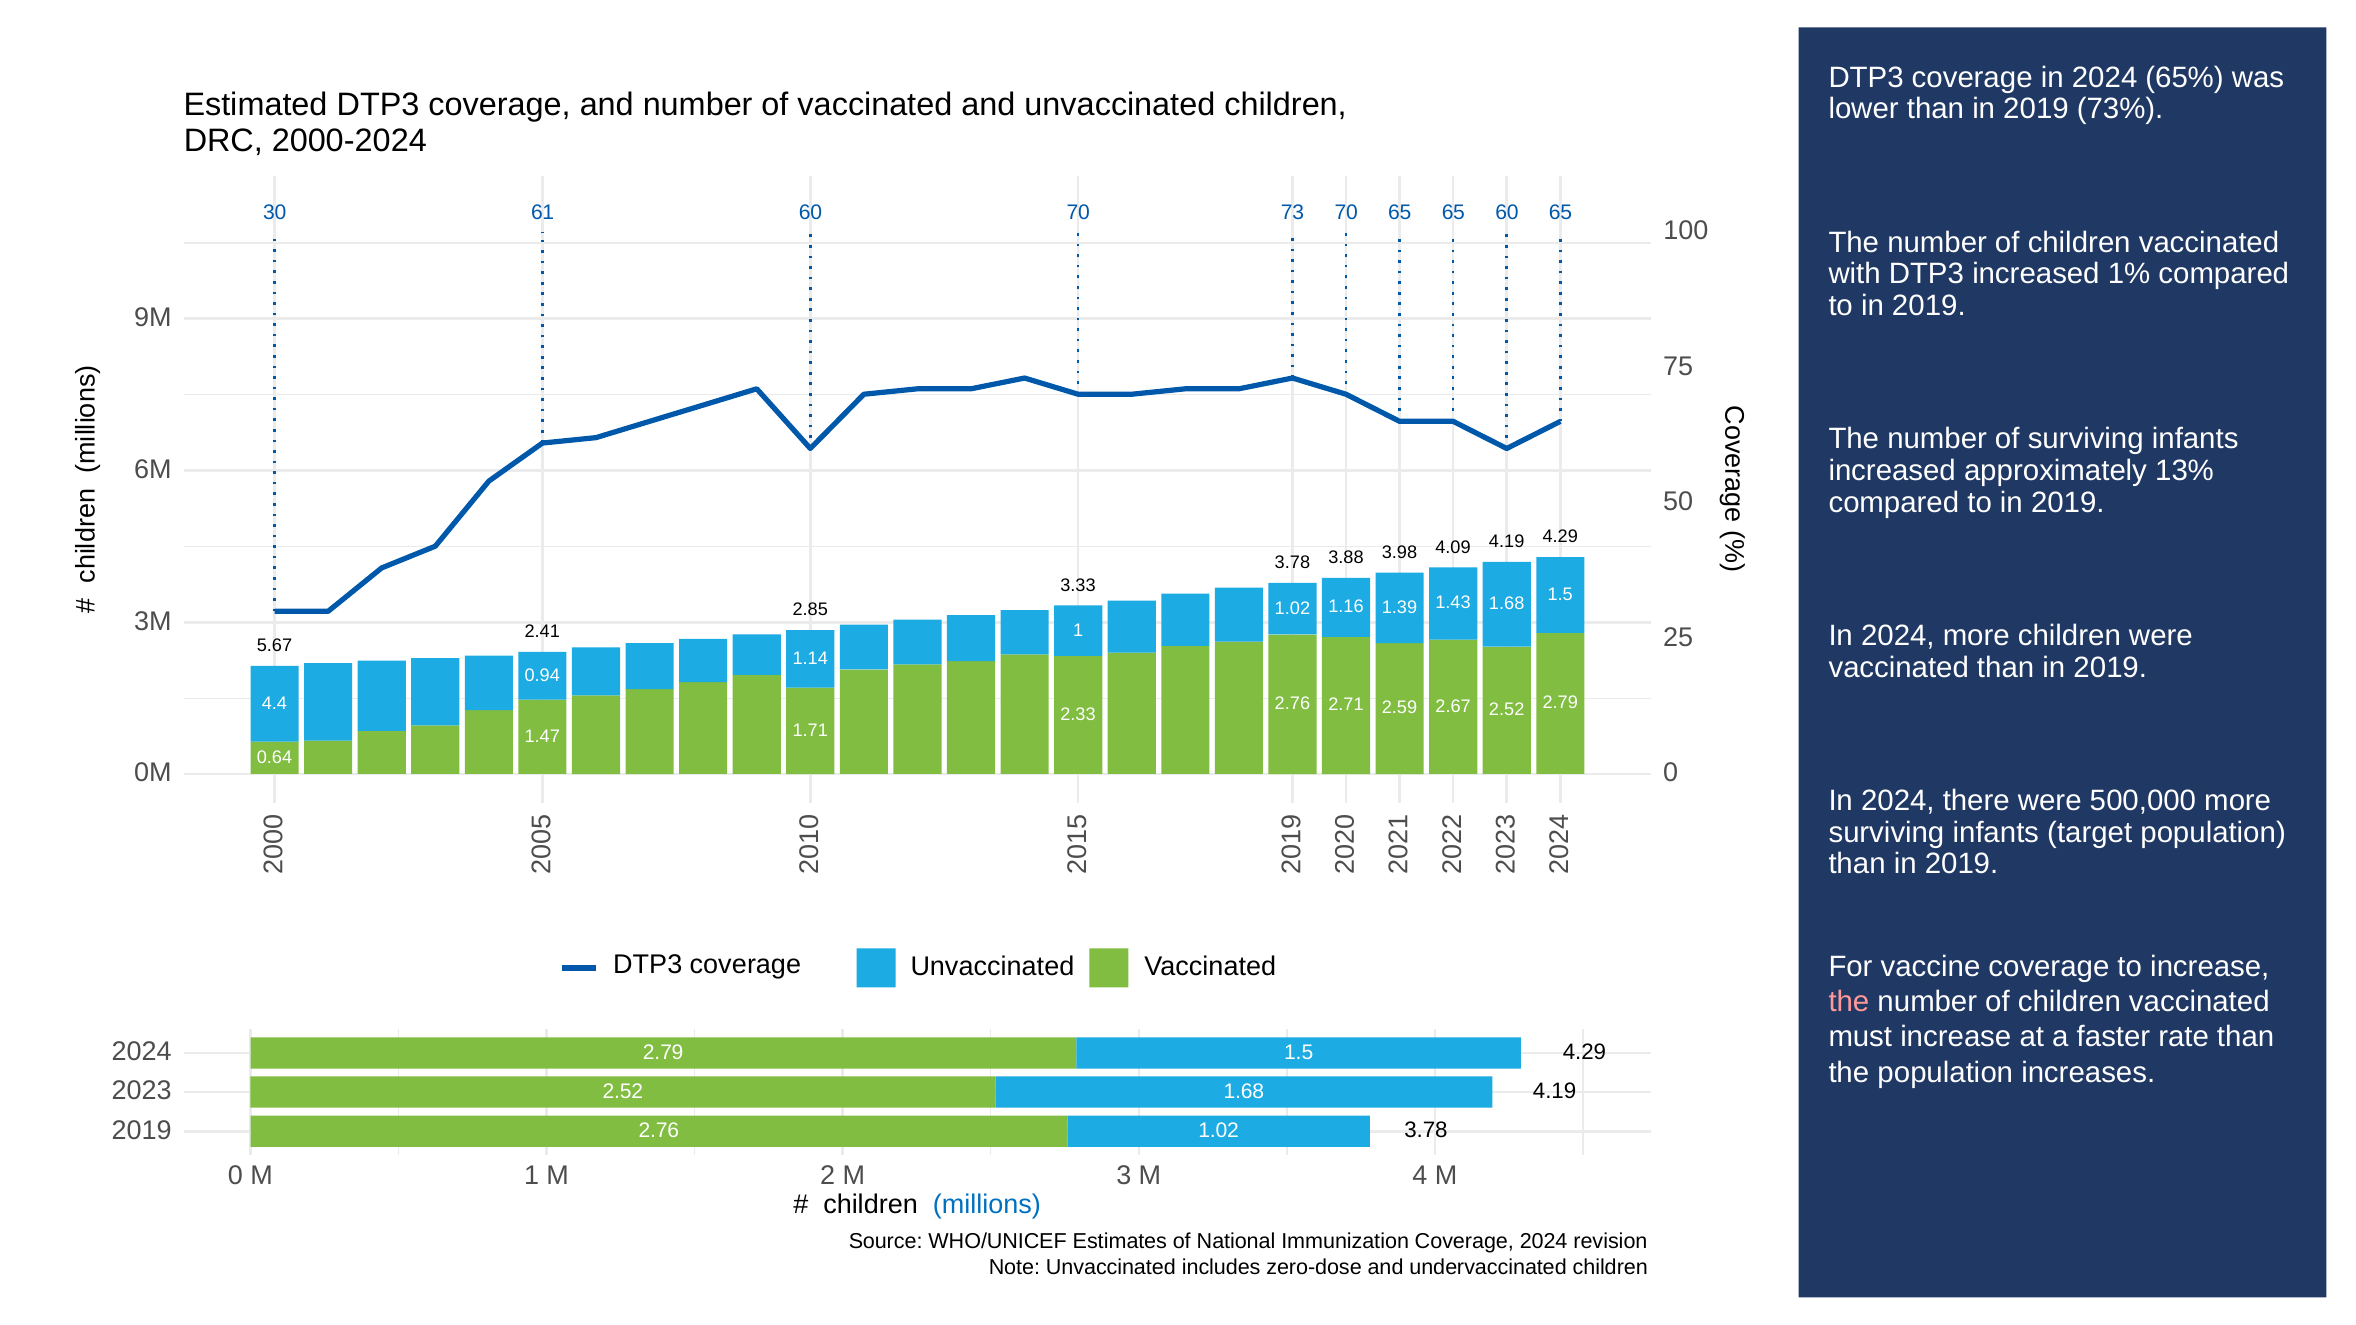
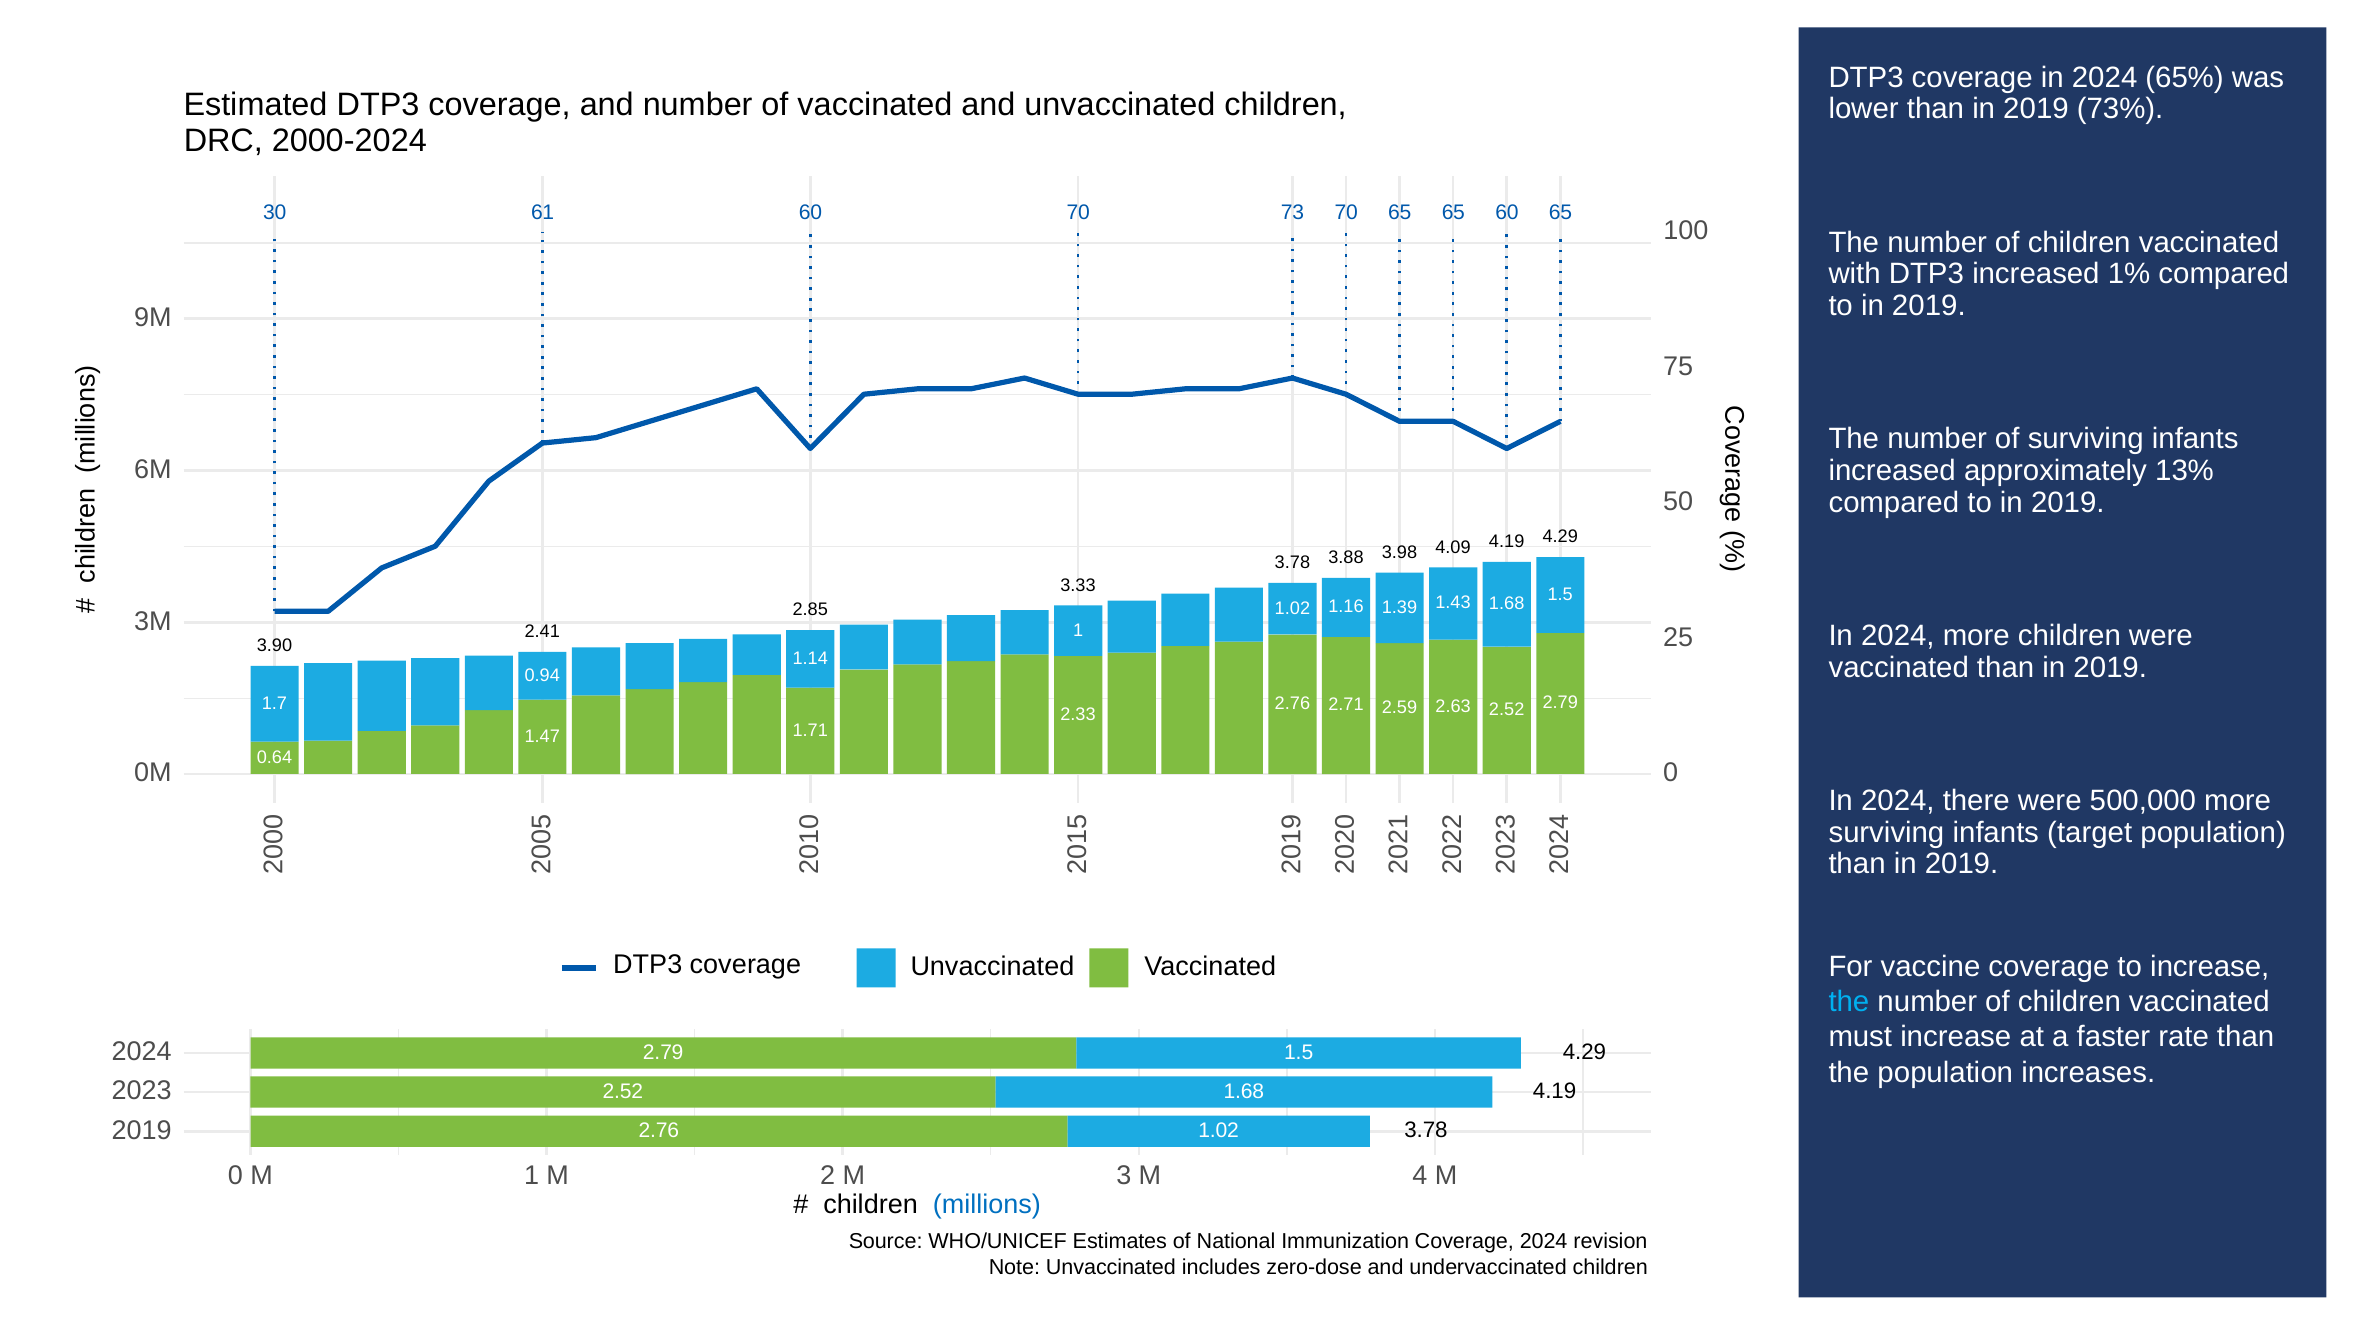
5.67: 5.67 -> 3.90
4.4: 4.4 -> 1.7
2.67: 2.67 -> 2.63
the at (1849, 1002) colour: pink -> light blue
